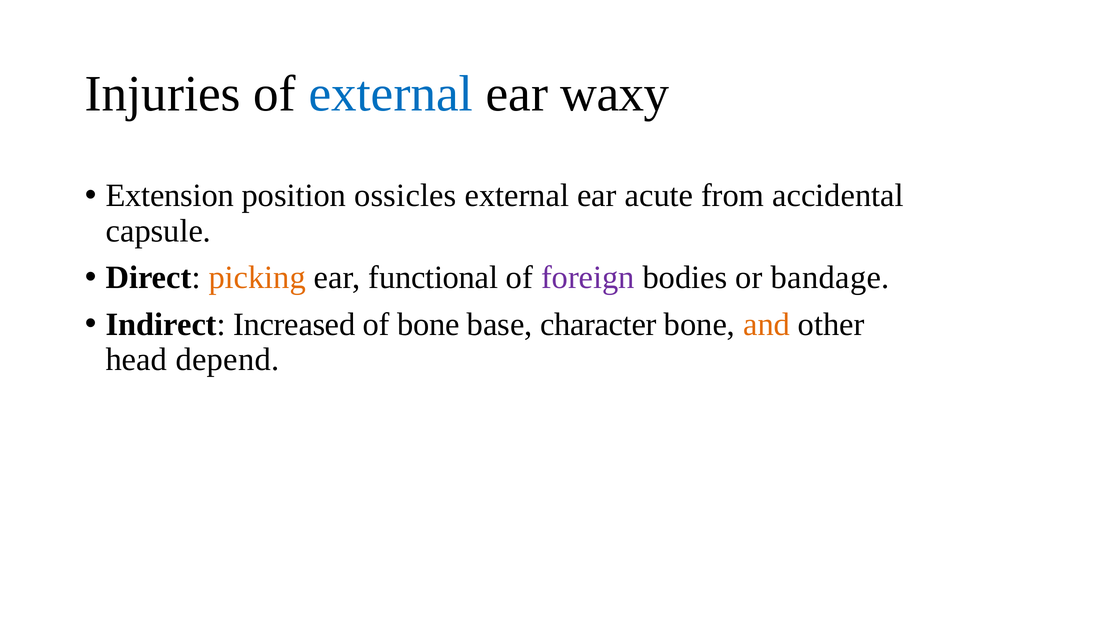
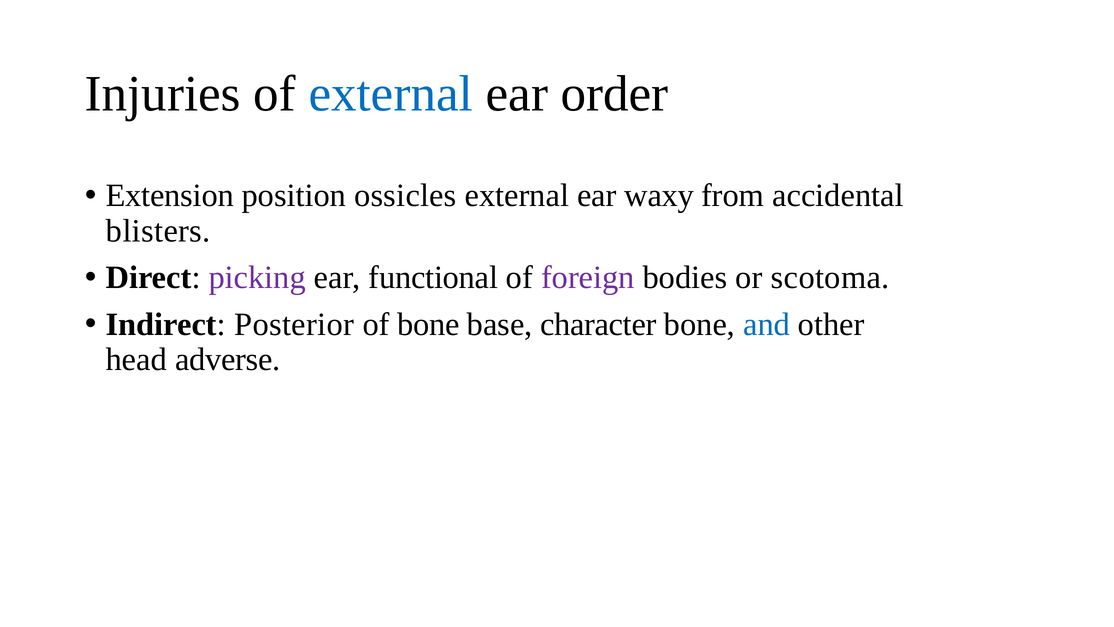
waxy: waxy -> order
acute: acute -> waxy
capsule: capsule -> blisters
picking colour: orange -> purple
bandage: bandage -> scotoma
Increased: Increased -> Posterior
and colour: orange -> blue
depend: depend -> adverse
